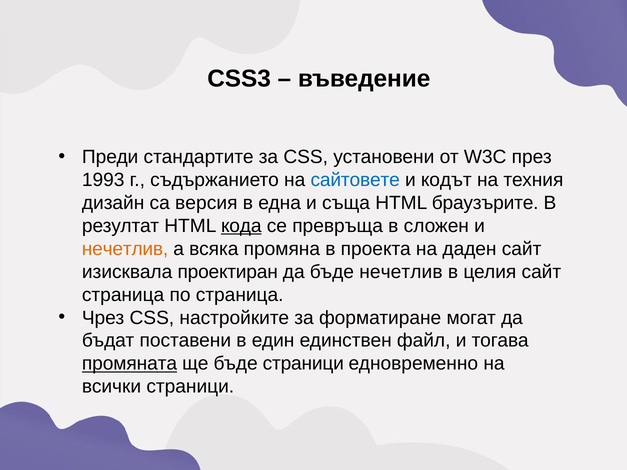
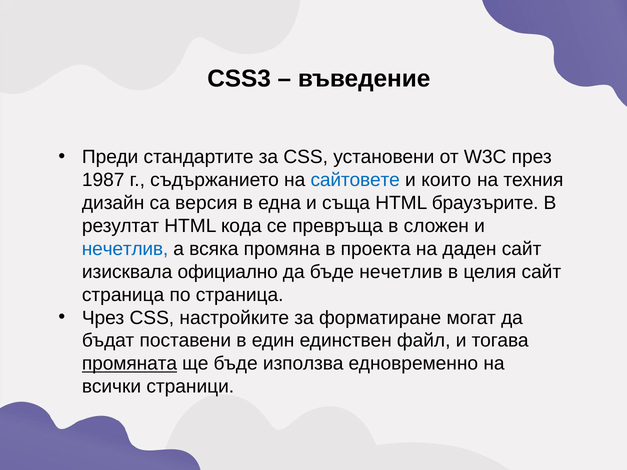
1993: 1993 -> 1987
кодът: кодът -> които
кода underline: present -> none
нечетлив at (125, 249) colour: orange -> blue
проектиран: проектиран -> официално
бъде страници: страници -> използва
